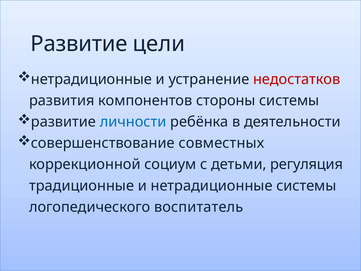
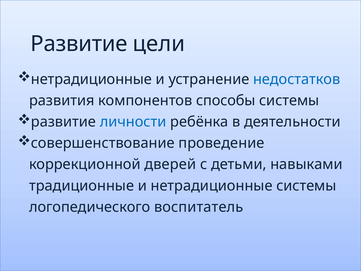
недостатков colour: red -> blue
стороны: стороны -> способы
совместных: совместных -> проведение
социум: социум -> дверей
регуляция: регуляция -> навыками
